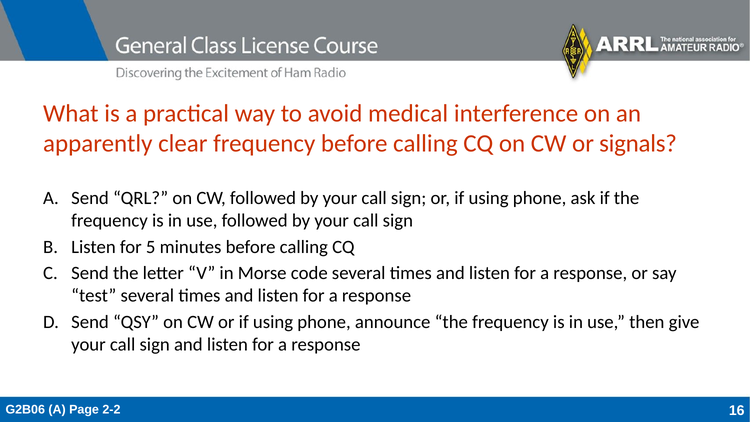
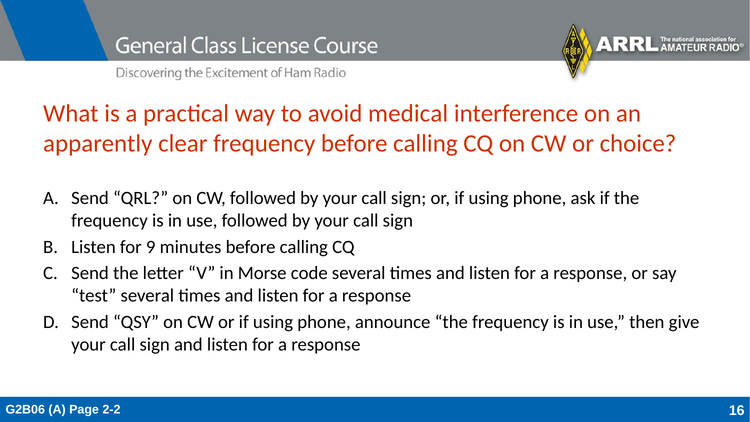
signals: signals -> choice
5: 5 -> 9
